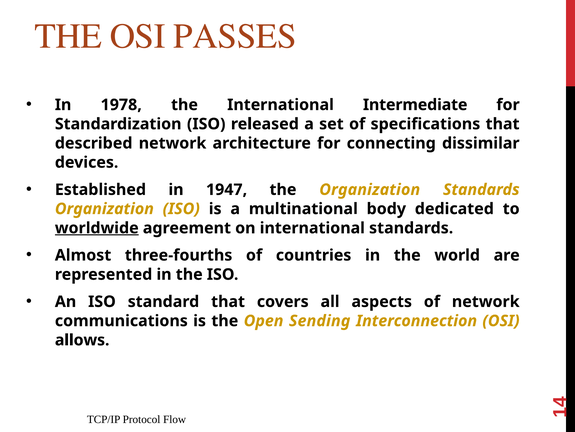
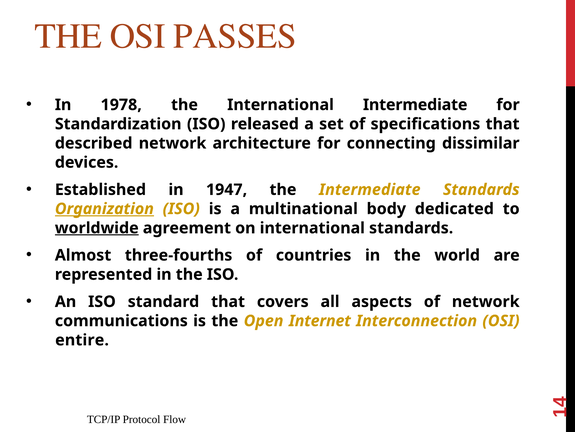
the Organization: Organization -> Intermediate
Organization at (104, 208) underline: none -> present
Sending: Sending -> Internet
allows: allows -> entire
